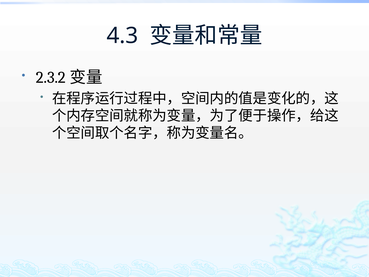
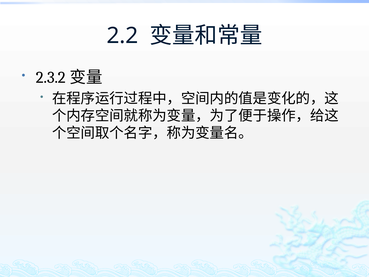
4.3: 4.3 -> 2.2
